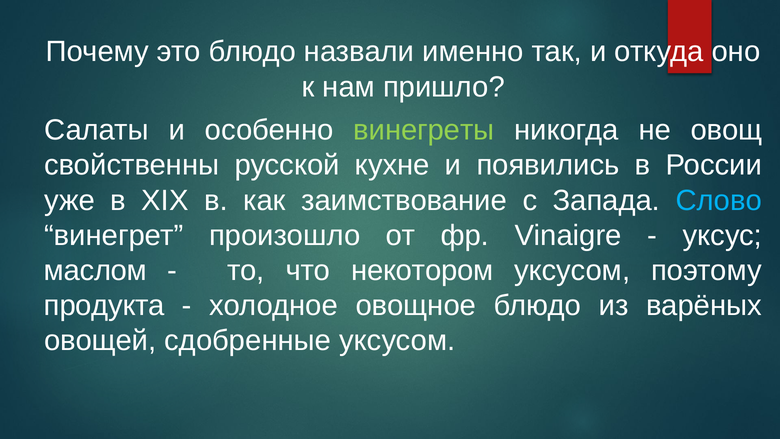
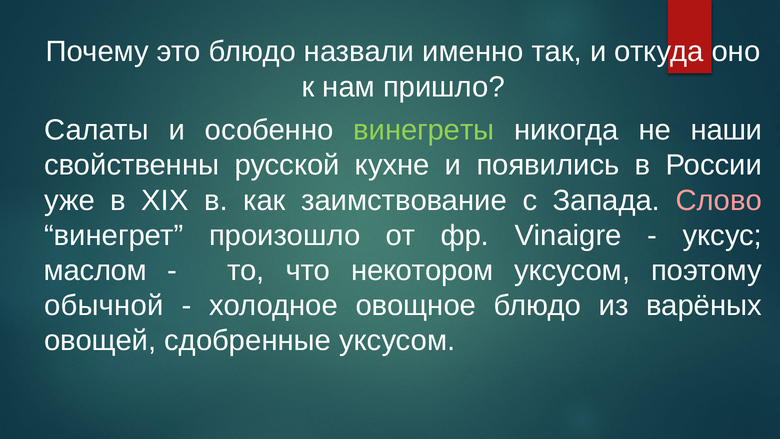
овощ: овощ -> наши
Слово colour: light blue -> pink
продукта: продукта -> обычной
